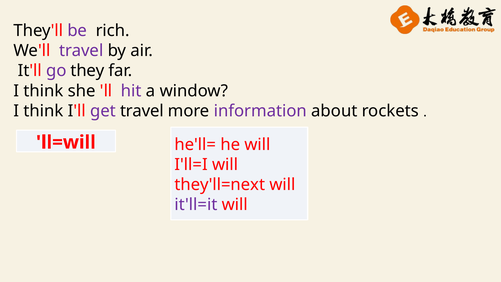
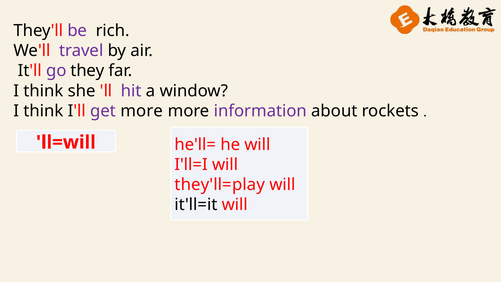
get travel: travel -> more
they'll=next: they'll=next -> they'll=play
it'll=it colour: purple -> black
